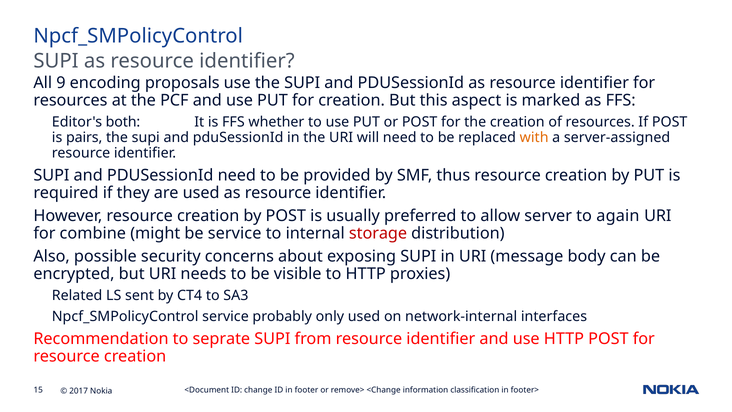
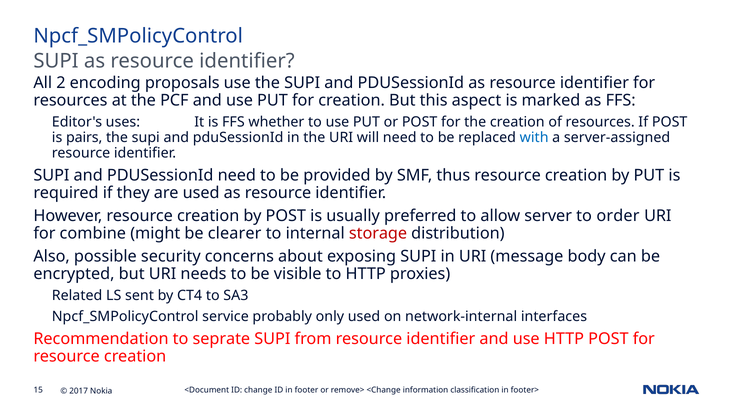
9: 9 -> 2
both: both -> uses
with colour: orange -> blue
again: again -> order
be service: service -> clearer
